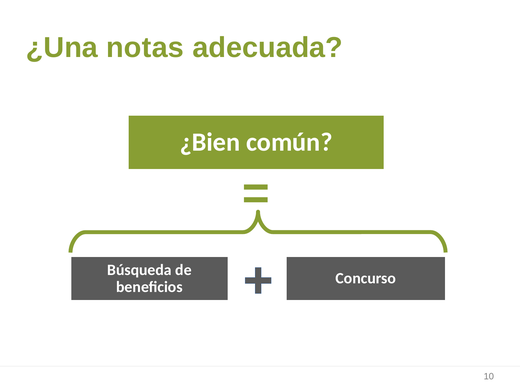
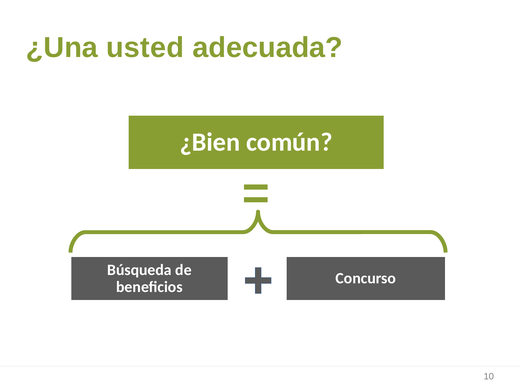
notas: notas -> usted
